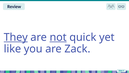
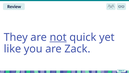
They underline: present -> none
